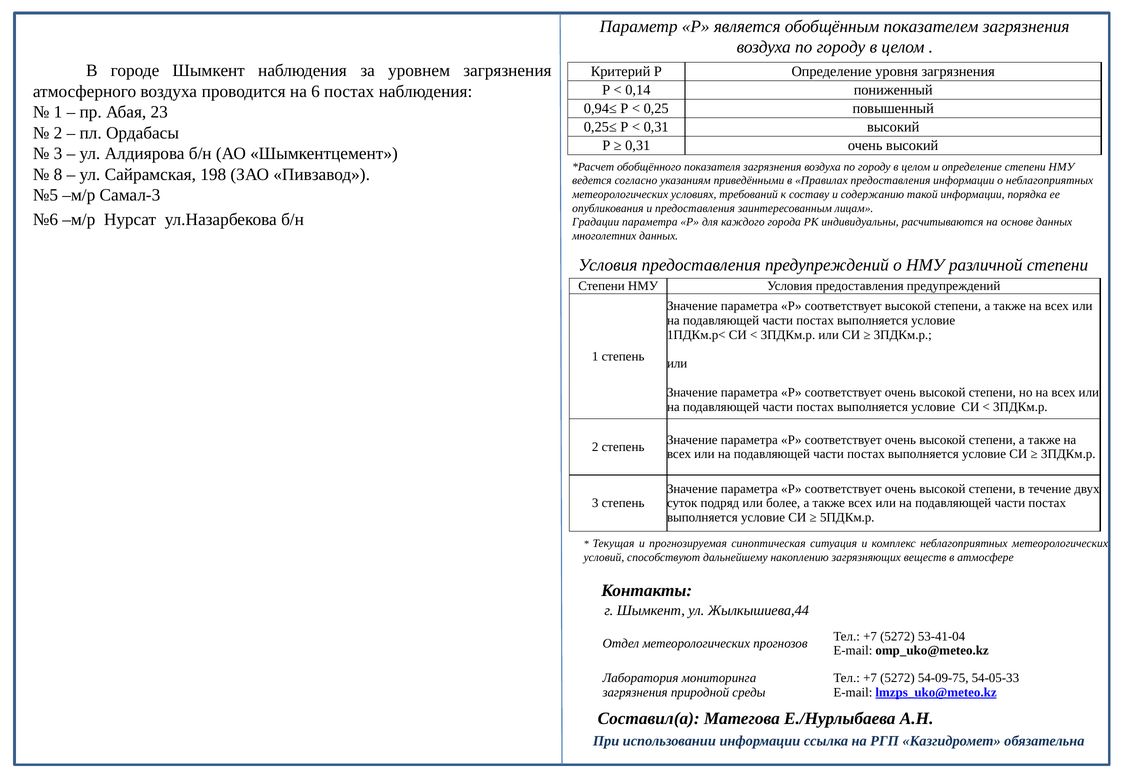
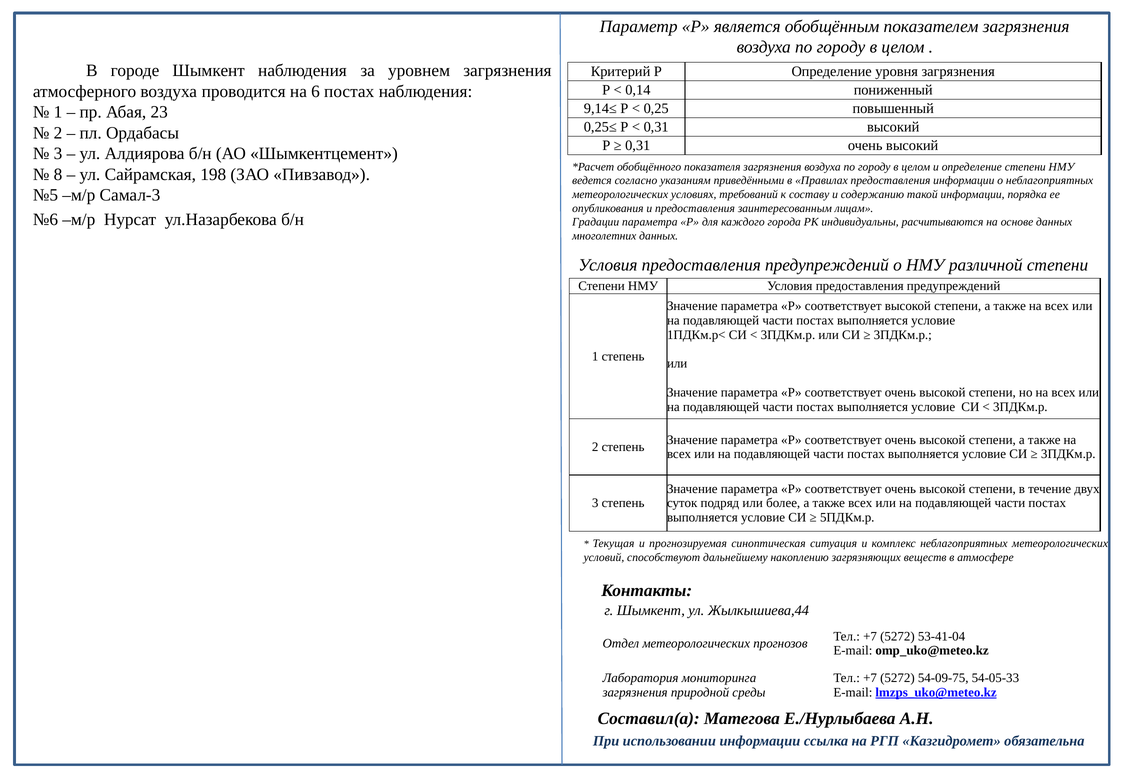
0,94≤: 0,94≤ -> 9,14≤
